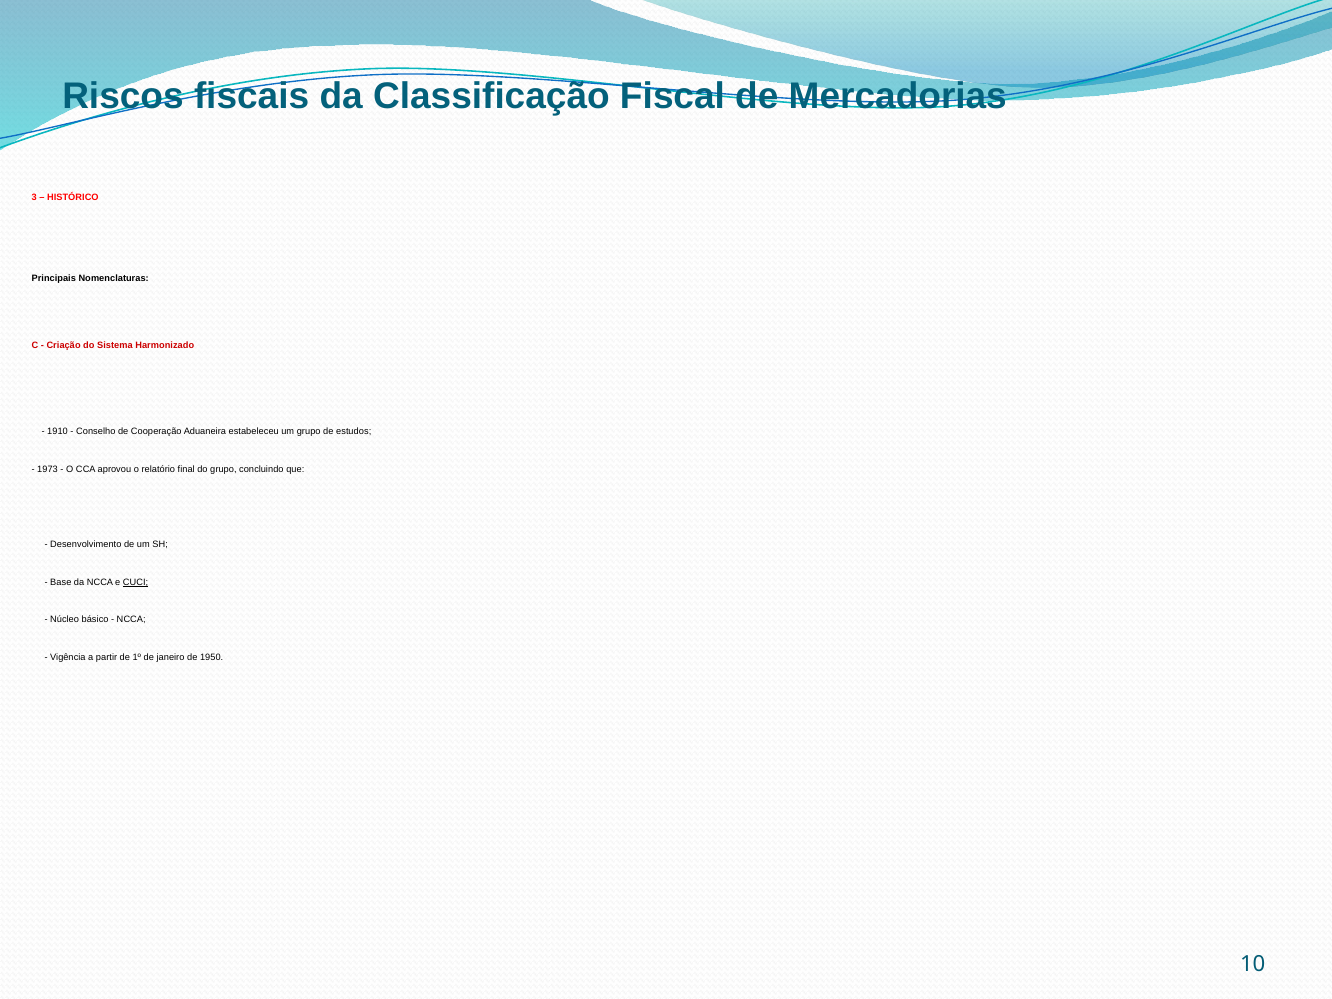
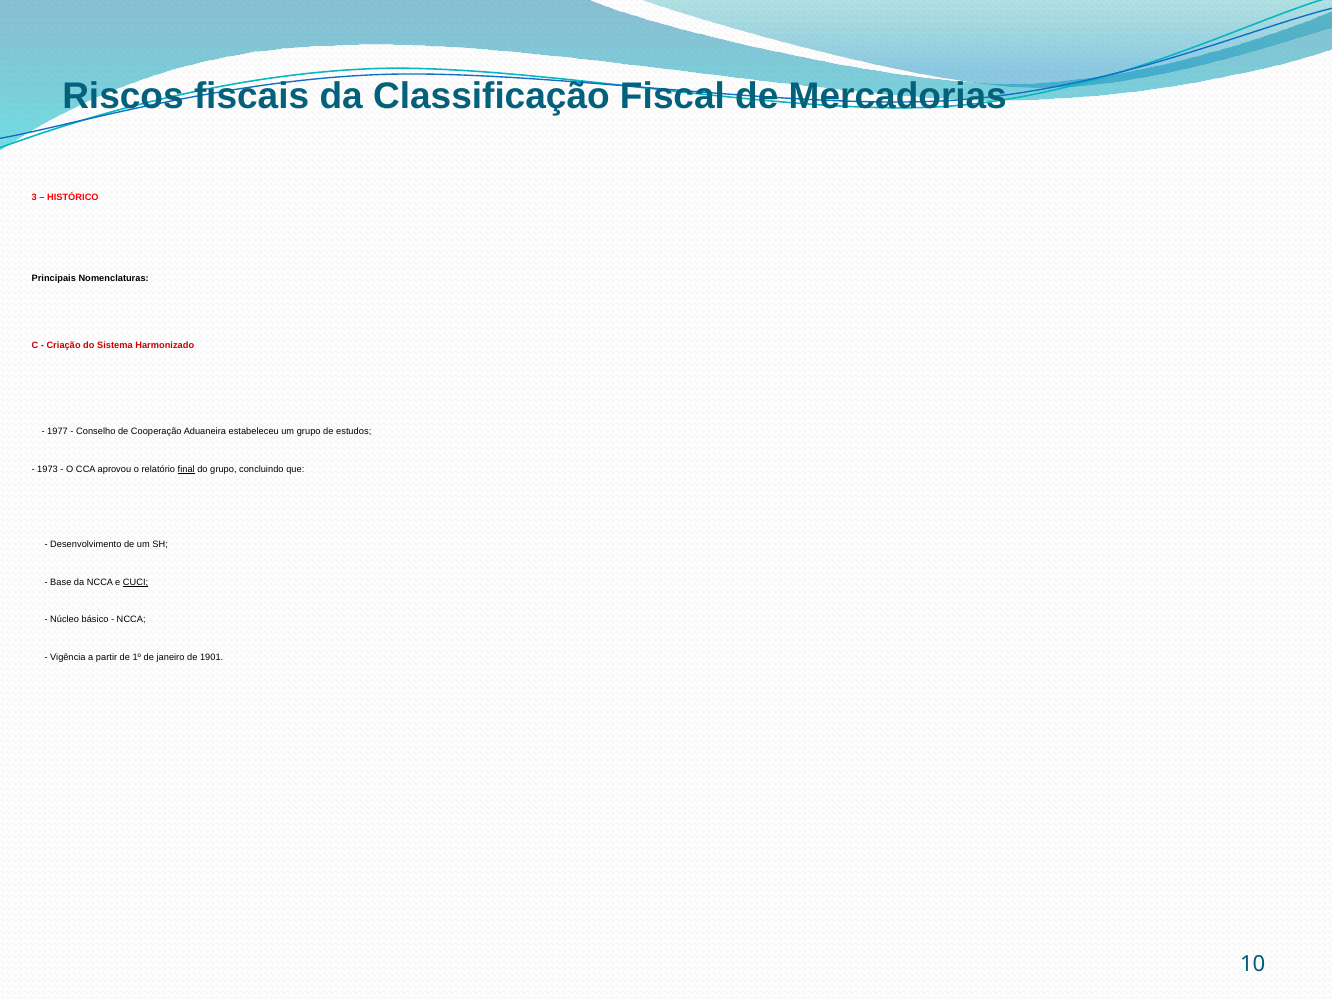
1910: 1910 -> 1977
final underline: none -> present
1950: 1950 -> 1901
